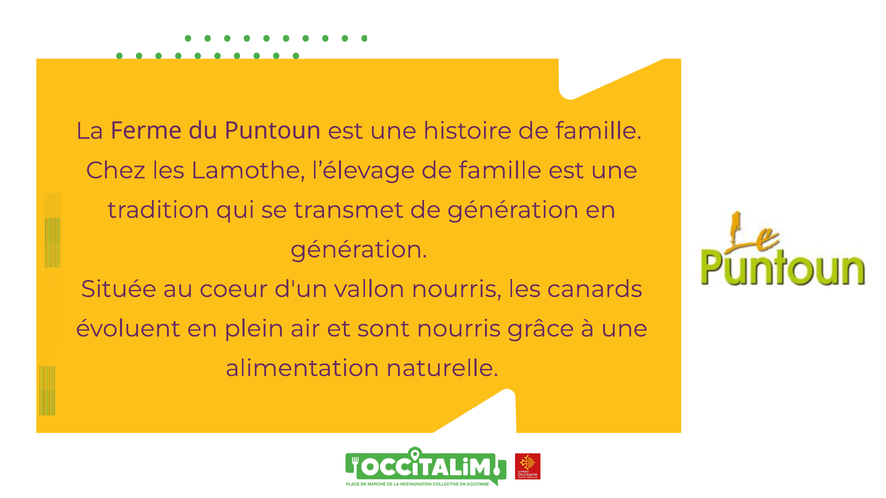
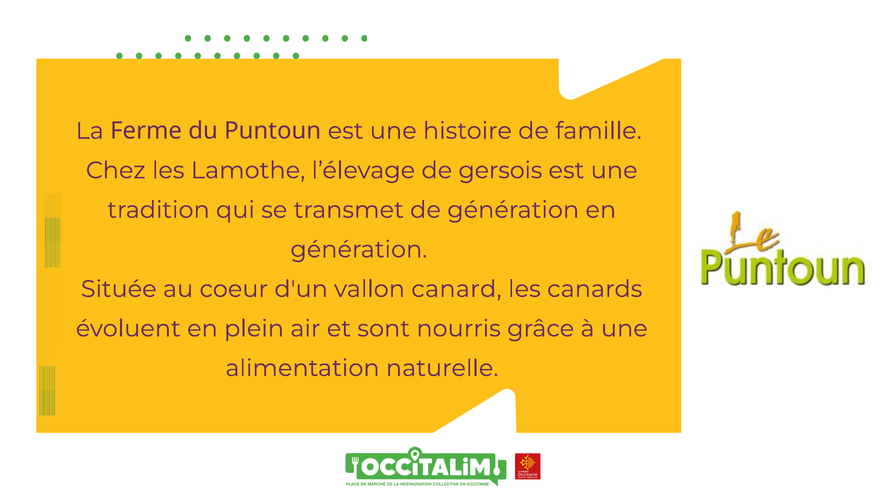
l’élevage de famille: famille -> gersois
vallon nourris: nourris -> canard
